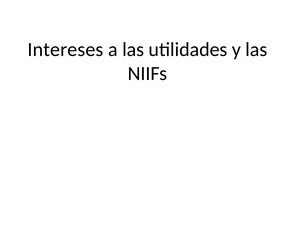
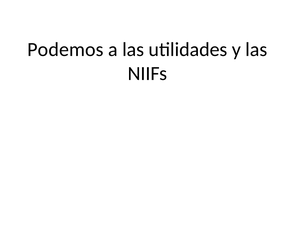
Intereses: Intereses -> Podemos
